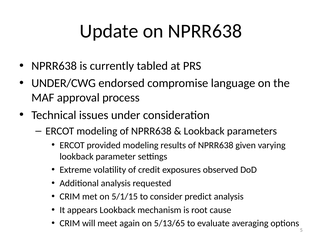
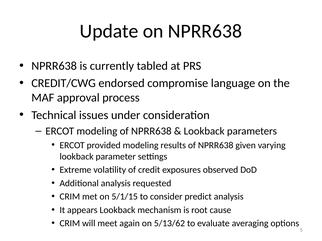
UNDER/CWG: UNDER/CWG -> CREDIT/CWG
5/13/65: 5/13/65 -> 5/13/62
